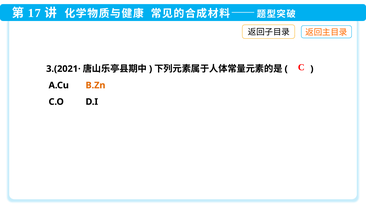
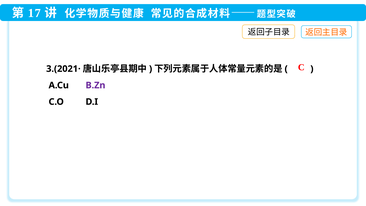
B.Zn colour: orange -> purple
